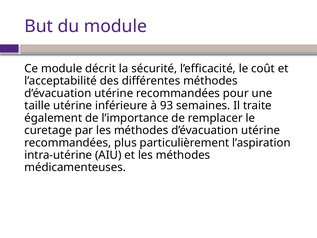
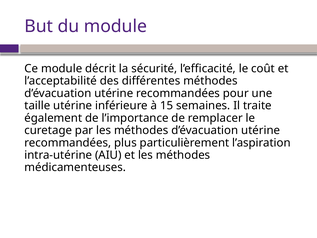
93: 93 -> 15
